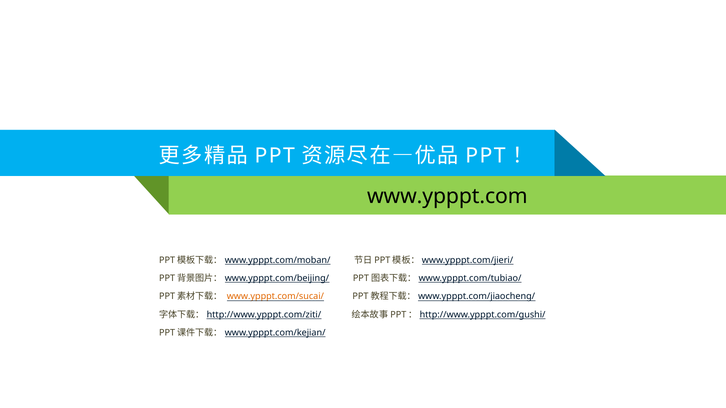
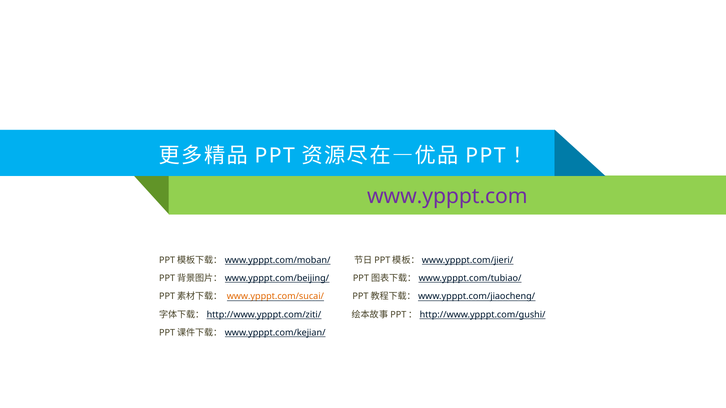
www.ypppt.com colour: black -> purple
